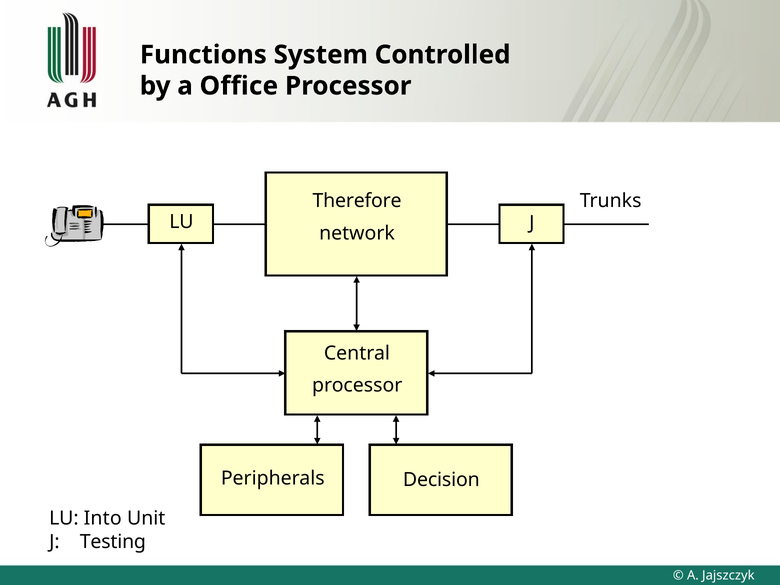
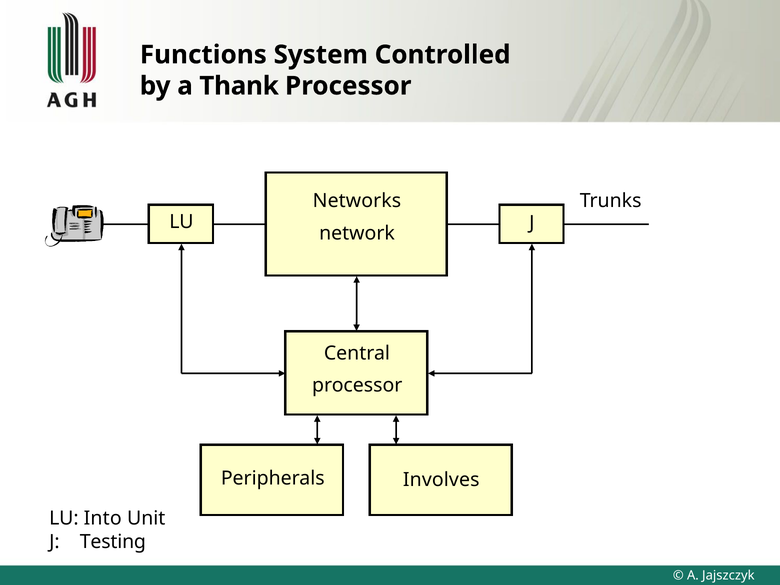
Office: Office -> Thank
Therefore: Therefore -> Networks
Decision: Decision -> Involves
